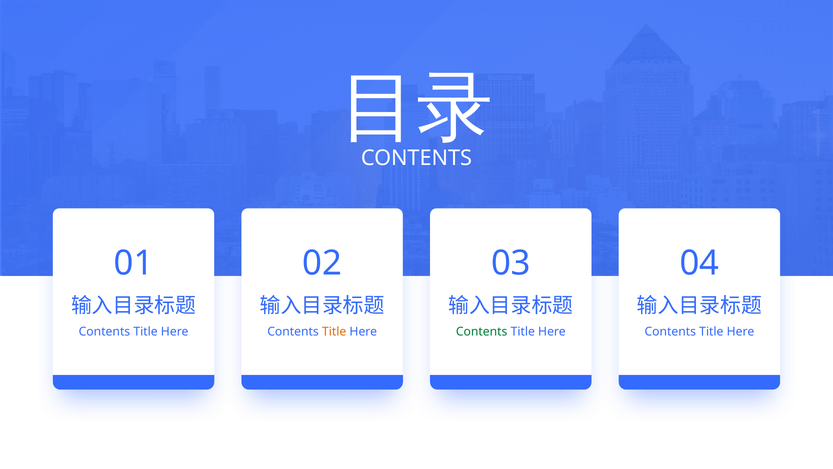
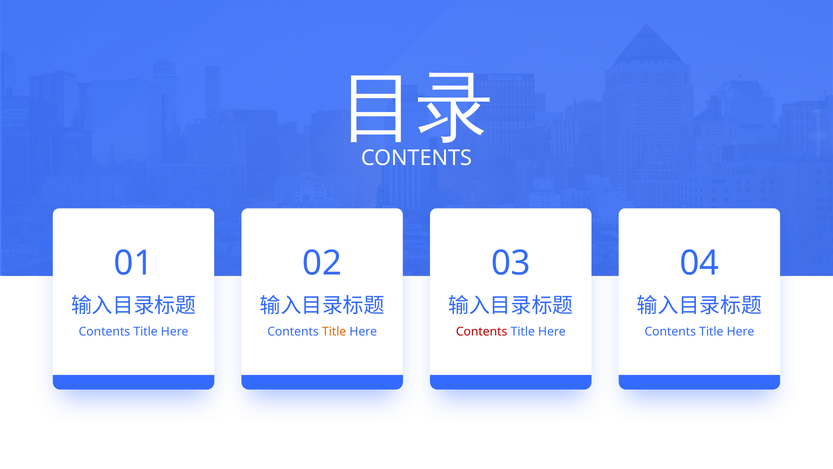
Contents at (482, 331) colour: green -> red
